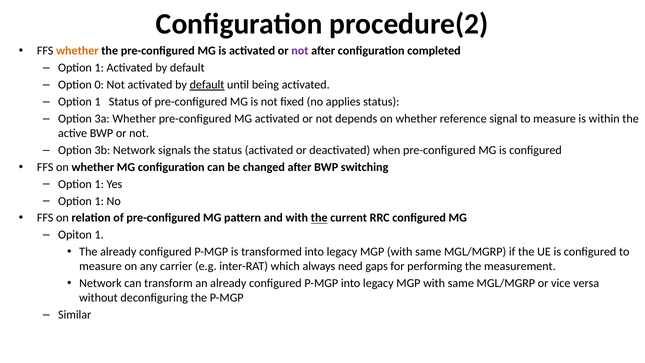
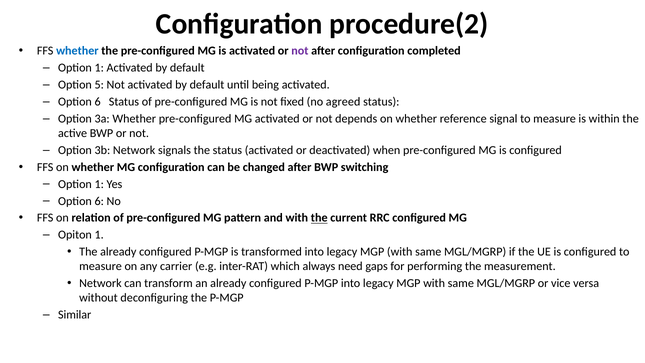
whether at (77, 51) colour: orange -> blue
0: 0 -> 5
default at (207, 85) underline: present -> none
1 at (98, 102): 1 -> 6
applies: applies -> agreed
1 at (99, 201): 1 -> 6
